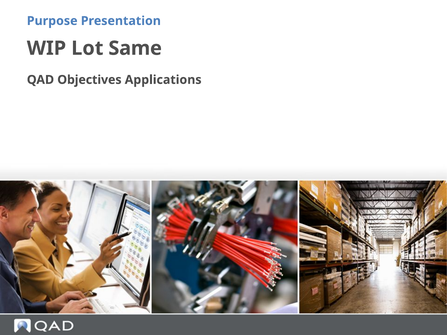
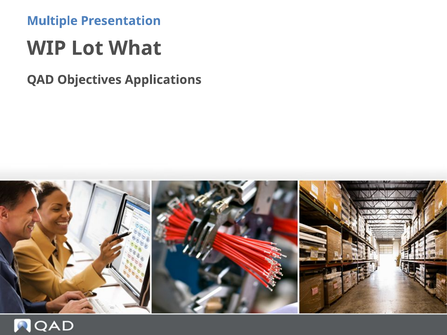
Purpose: Purpose -> Multiple
Same: Same -> What
